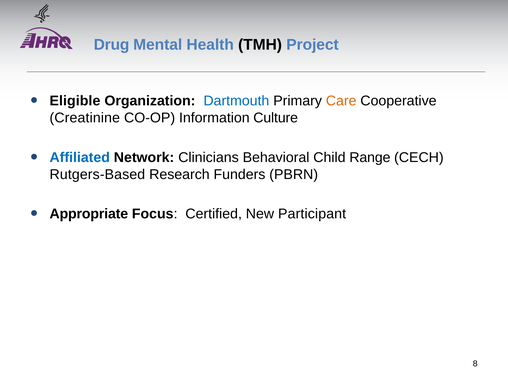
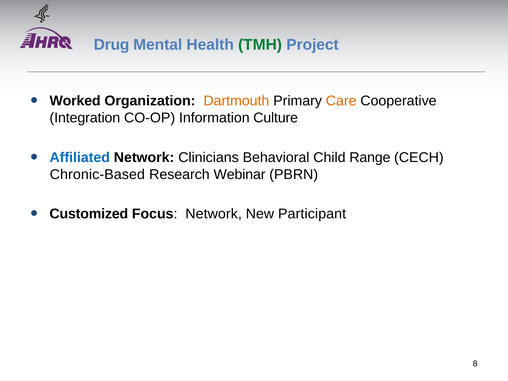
TMH colour: black -> green
Eligible: Eligible -> Worked
Dartmouth colour: blue -> orange
Creatinine: Creatinine -> Integration
Rutgers-Based: Rutgers-Based -> Chronic-Based
Funders: Funders -> Webinar
Appropriate: Appropriate -> Customized
Focus Certified: Certified -> Network
